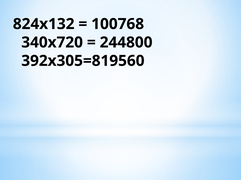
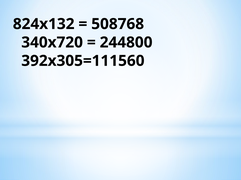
100768: 100768 -> 508768
392х305=819560: 392х305=819560 -> 392х305=111560
